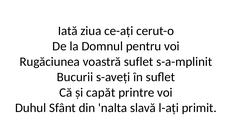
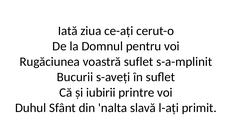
capăt: capăt -> iubirii
